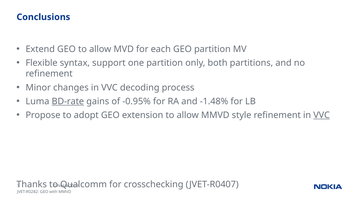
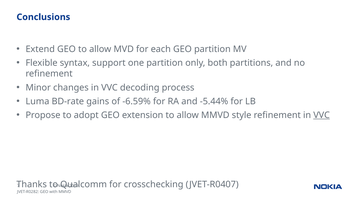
BD-rate underline: present -> none
-0.95%: -0.95% -> -6.59%
-1.48%: -1.48% -> -5.44%
